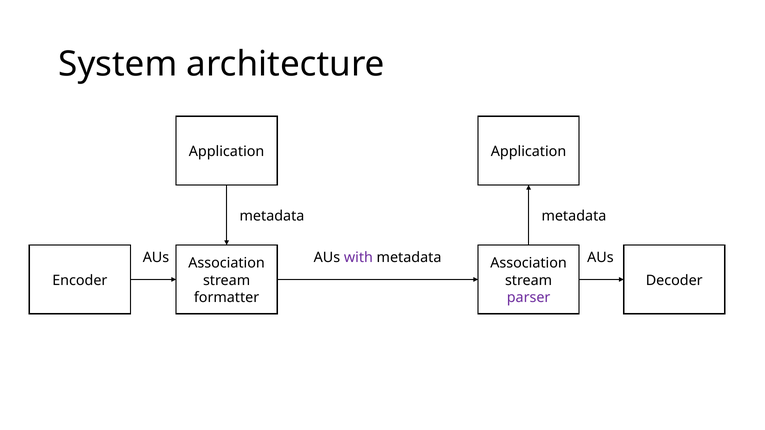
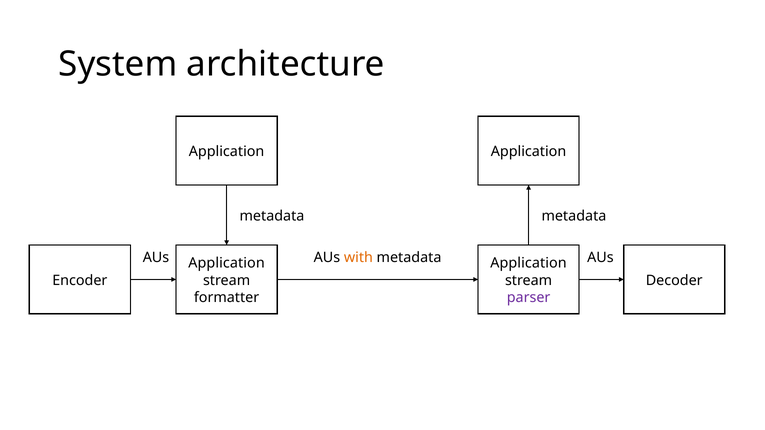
with colour: purple -> orange
Association at (227, 263): Association -> Application
Association at (529, 263): Association -> Application
